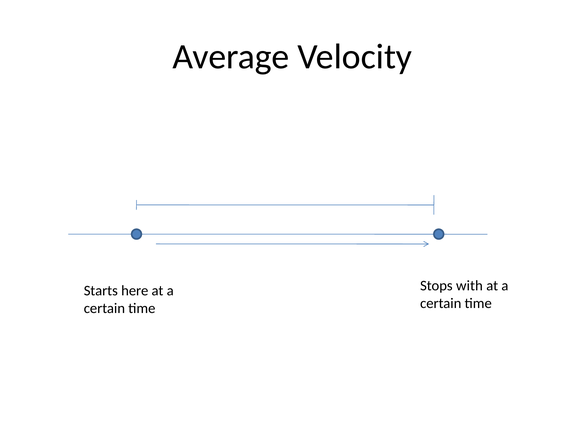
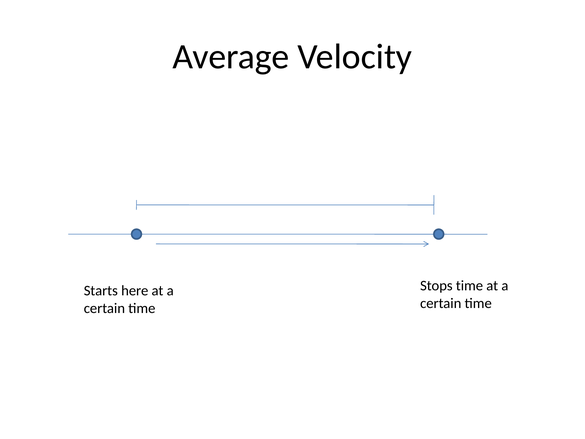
Stops with: with -> time
